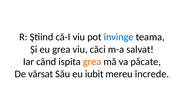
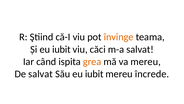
învinge colour: blue -> orange
Și eu grea: grea -> iubit
va păcate: păcate -> mereu
De vărsat: vărsat -> salvat
